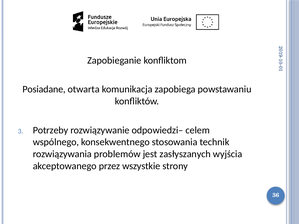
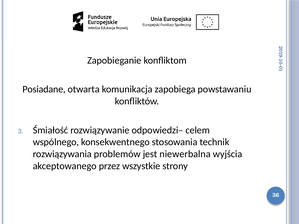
Potrzeby: Potrzeby -> Śmiałość
zasłyszanych: zasłyszanych -> niewerbalna
